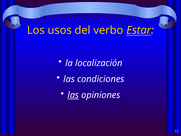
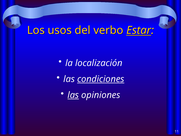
condiciones underline: none -> present
